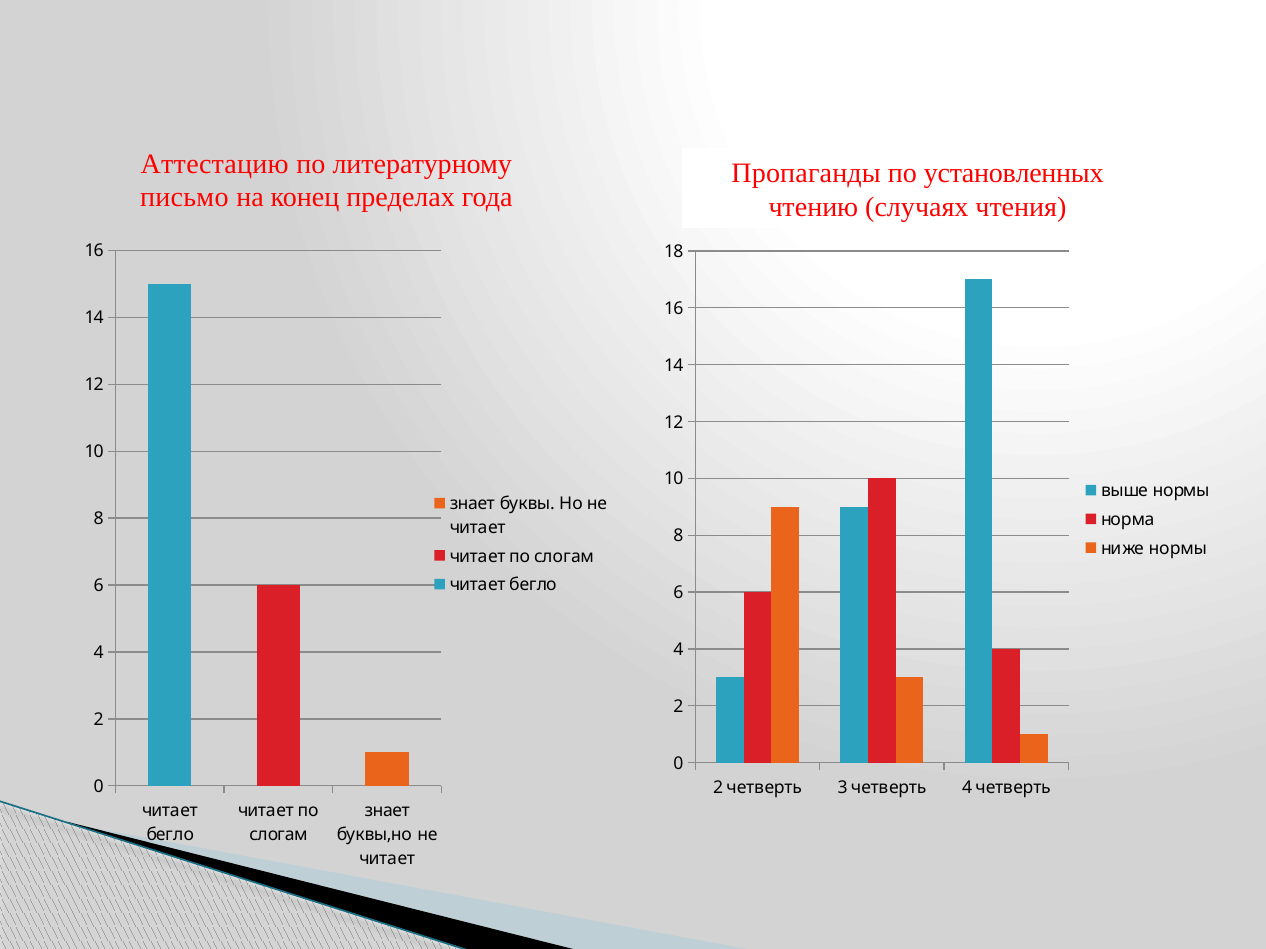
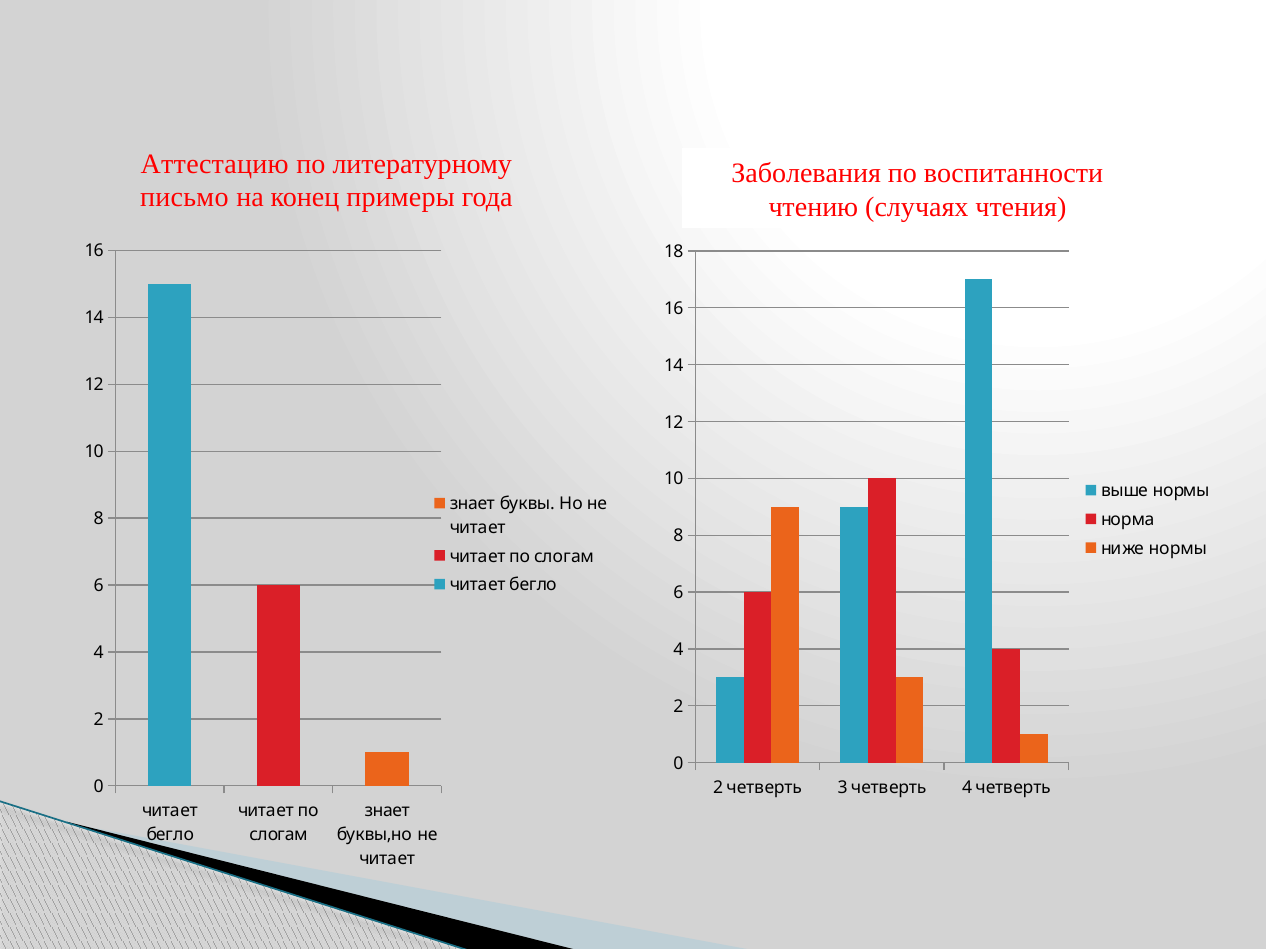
Пропаганды: Пропаганды -> Заболевания
установленных: установленных -> воспитанности
пределах: пределах -> примеры
